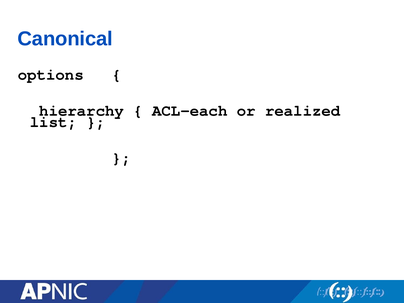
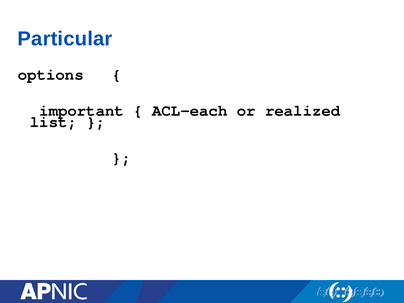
Canonical: Canonical -> Particular
hierarchy: hierarchy -> important
